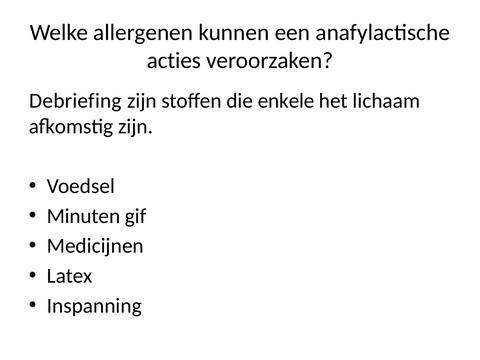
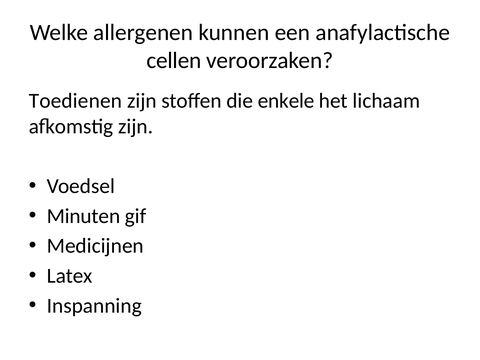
acties: acties -> cellen
Debriefing: Debriefing -> Toedienen
